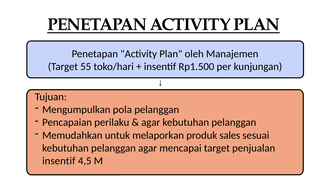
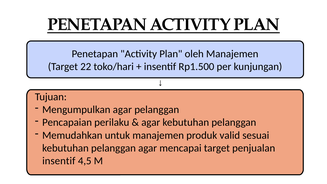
55: 55 -> 22
Mengumpulkan pola: pola -> agar
untuk melaporkan: melaporkan -> manajemen
sales: sales -> valid
